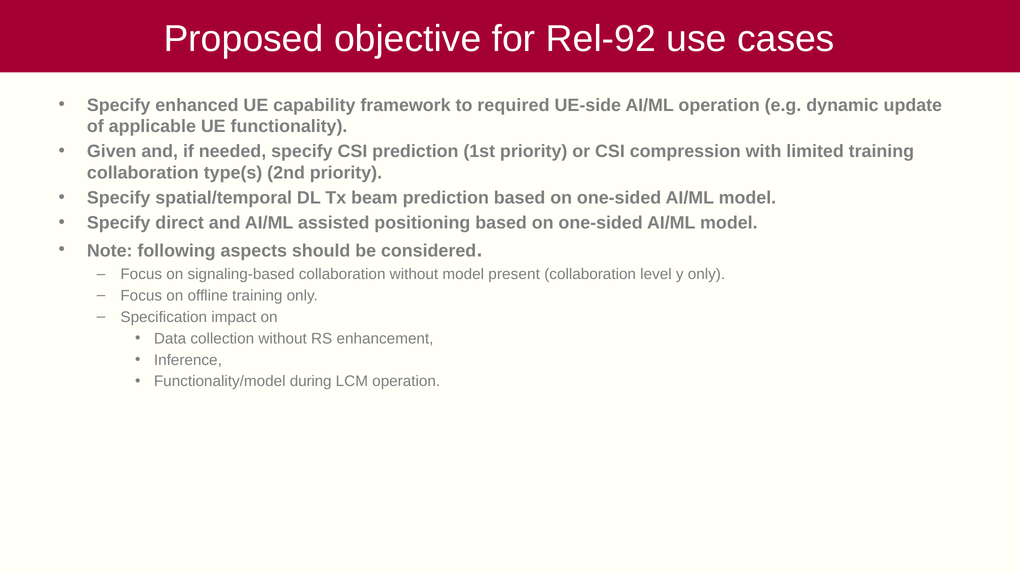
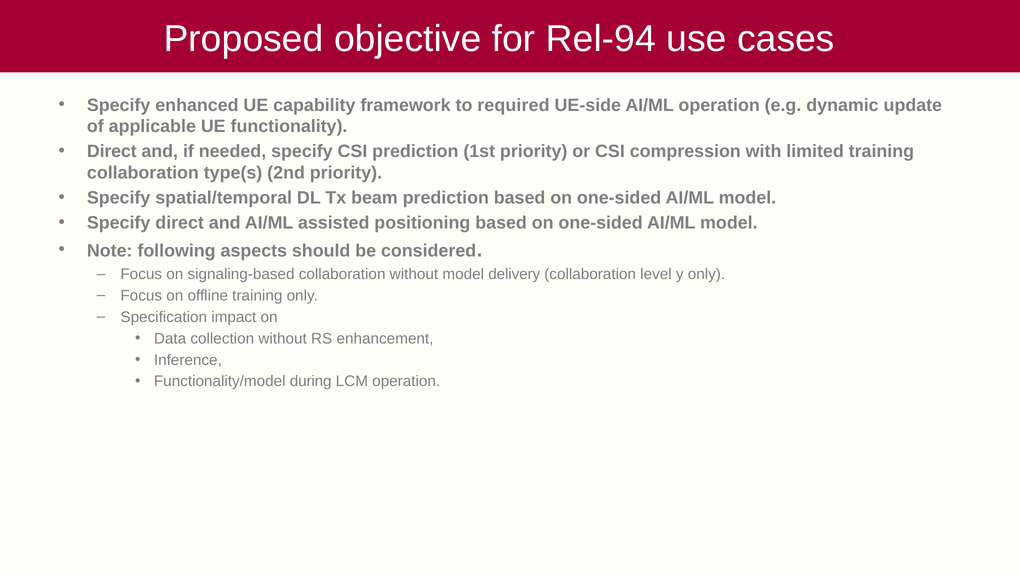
Rel-92: Rel-92 -> Rel-94
Given at (112, 151): Given -> Direct
present: present -> delivery
